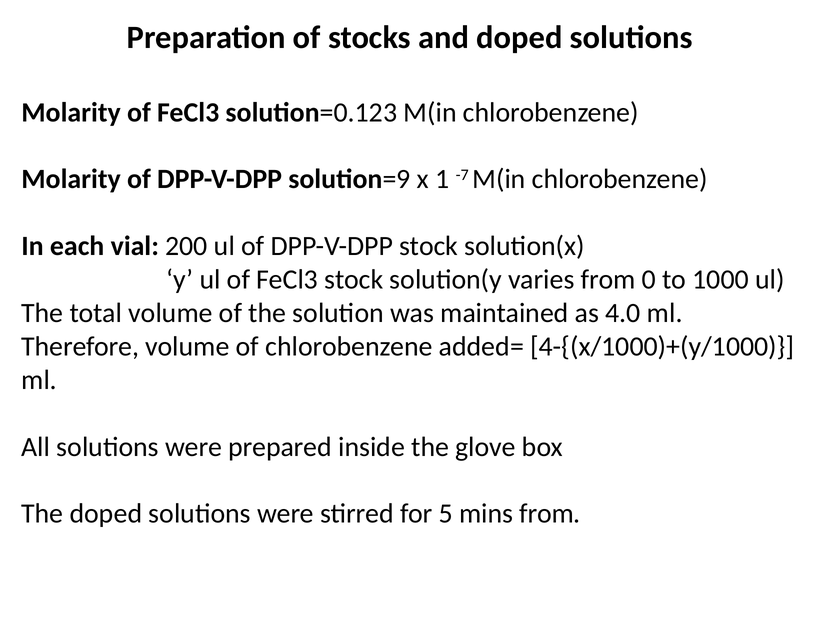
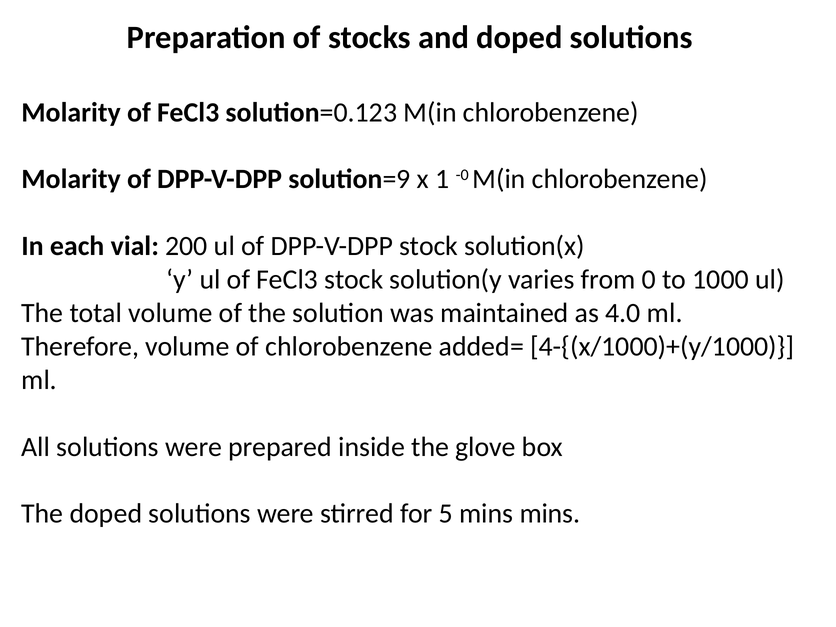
-7: -7 -> -0
mins from: from -> mins
